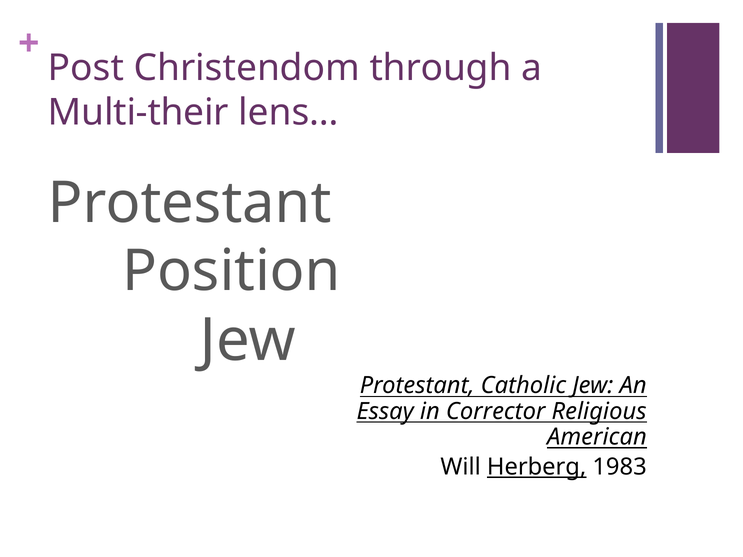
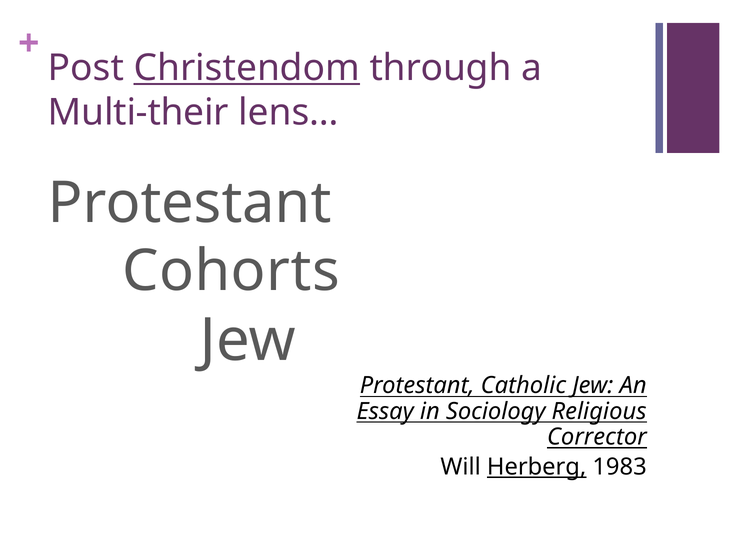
Christendom underline: none -> present
Position: Position -> Cohorts
Corrector: Corrector -> Sociology
American: American -> Corrector
